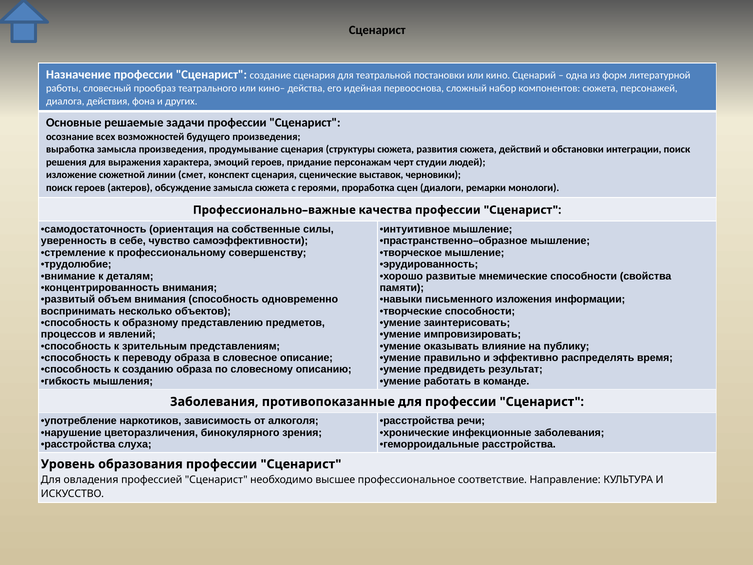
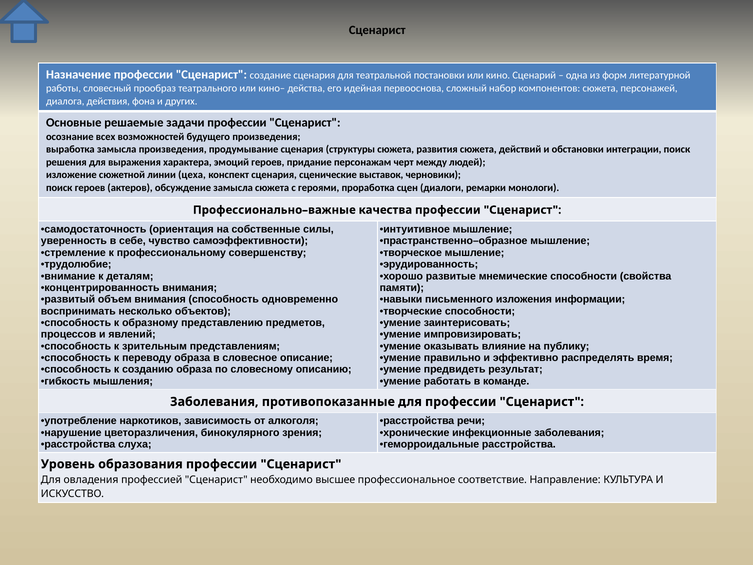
студии: студии -> между
смет: смет -> цеха
